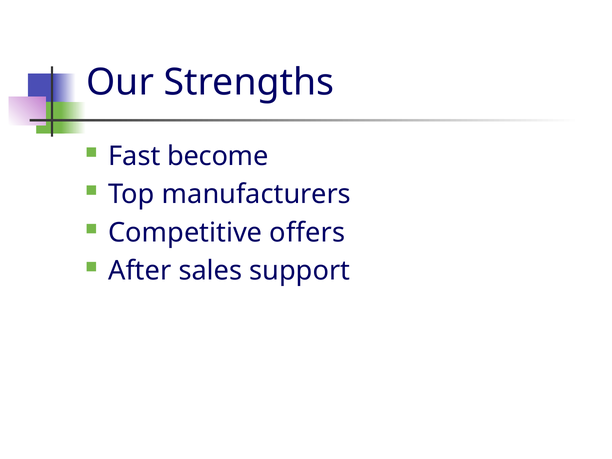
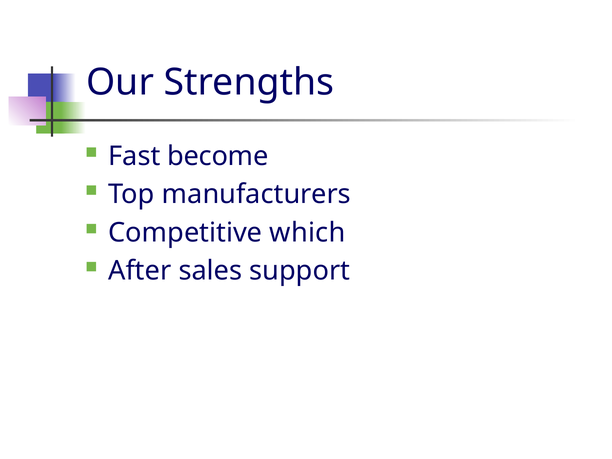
offers: offers -> which
